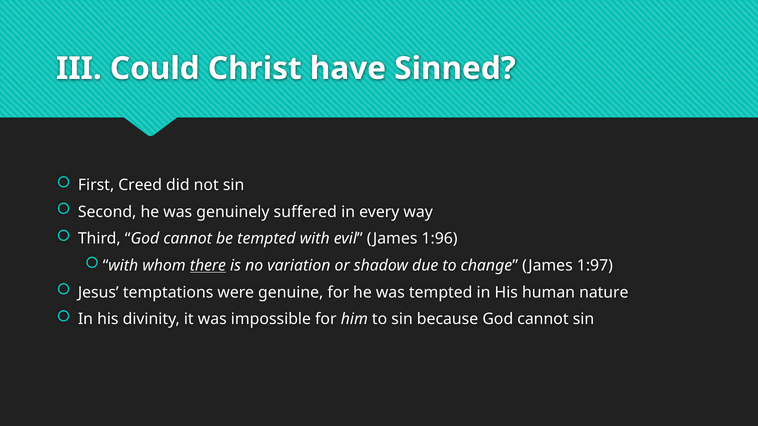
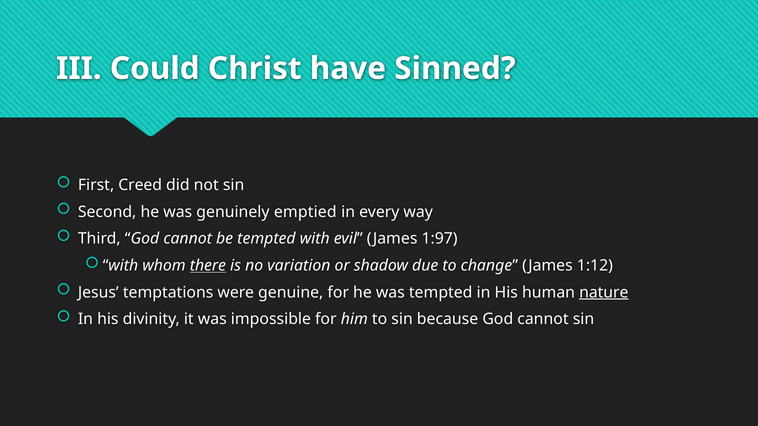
suffered: suffered -> emptied
1:96: 1:96 -> 1:97
1:97: 1:97 -> 1:12
nature underline: none -> present
